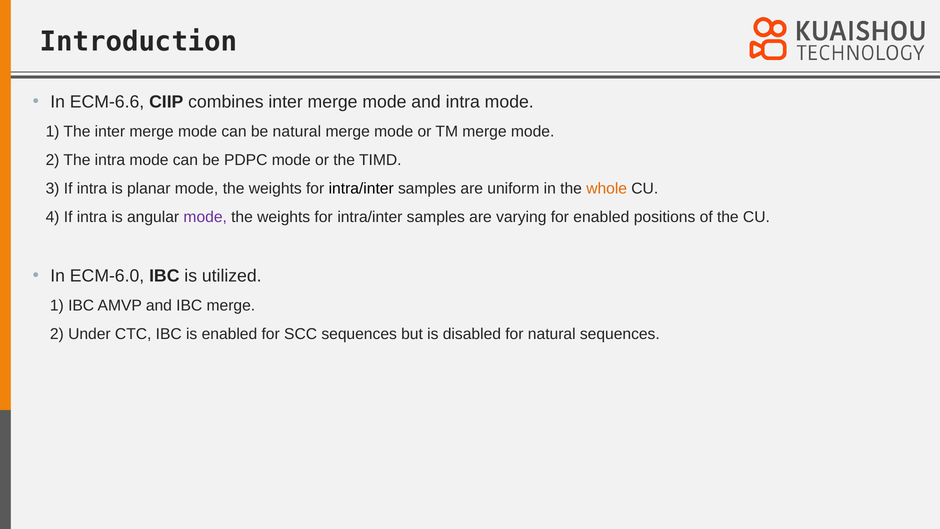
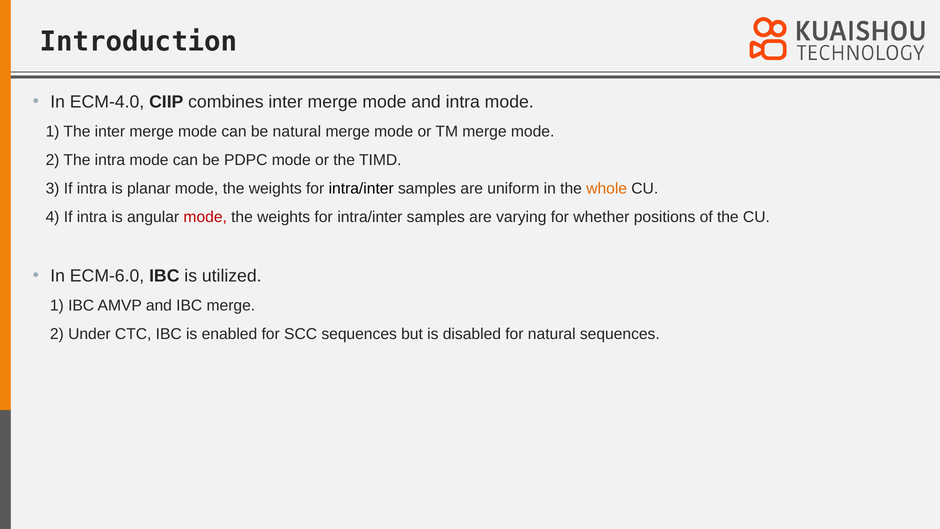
ECM-6.6: ECM-6.6 -> ECM-4.0
mode at (205, 217) colour: purple -> red
for enabled: enabled -> whether
